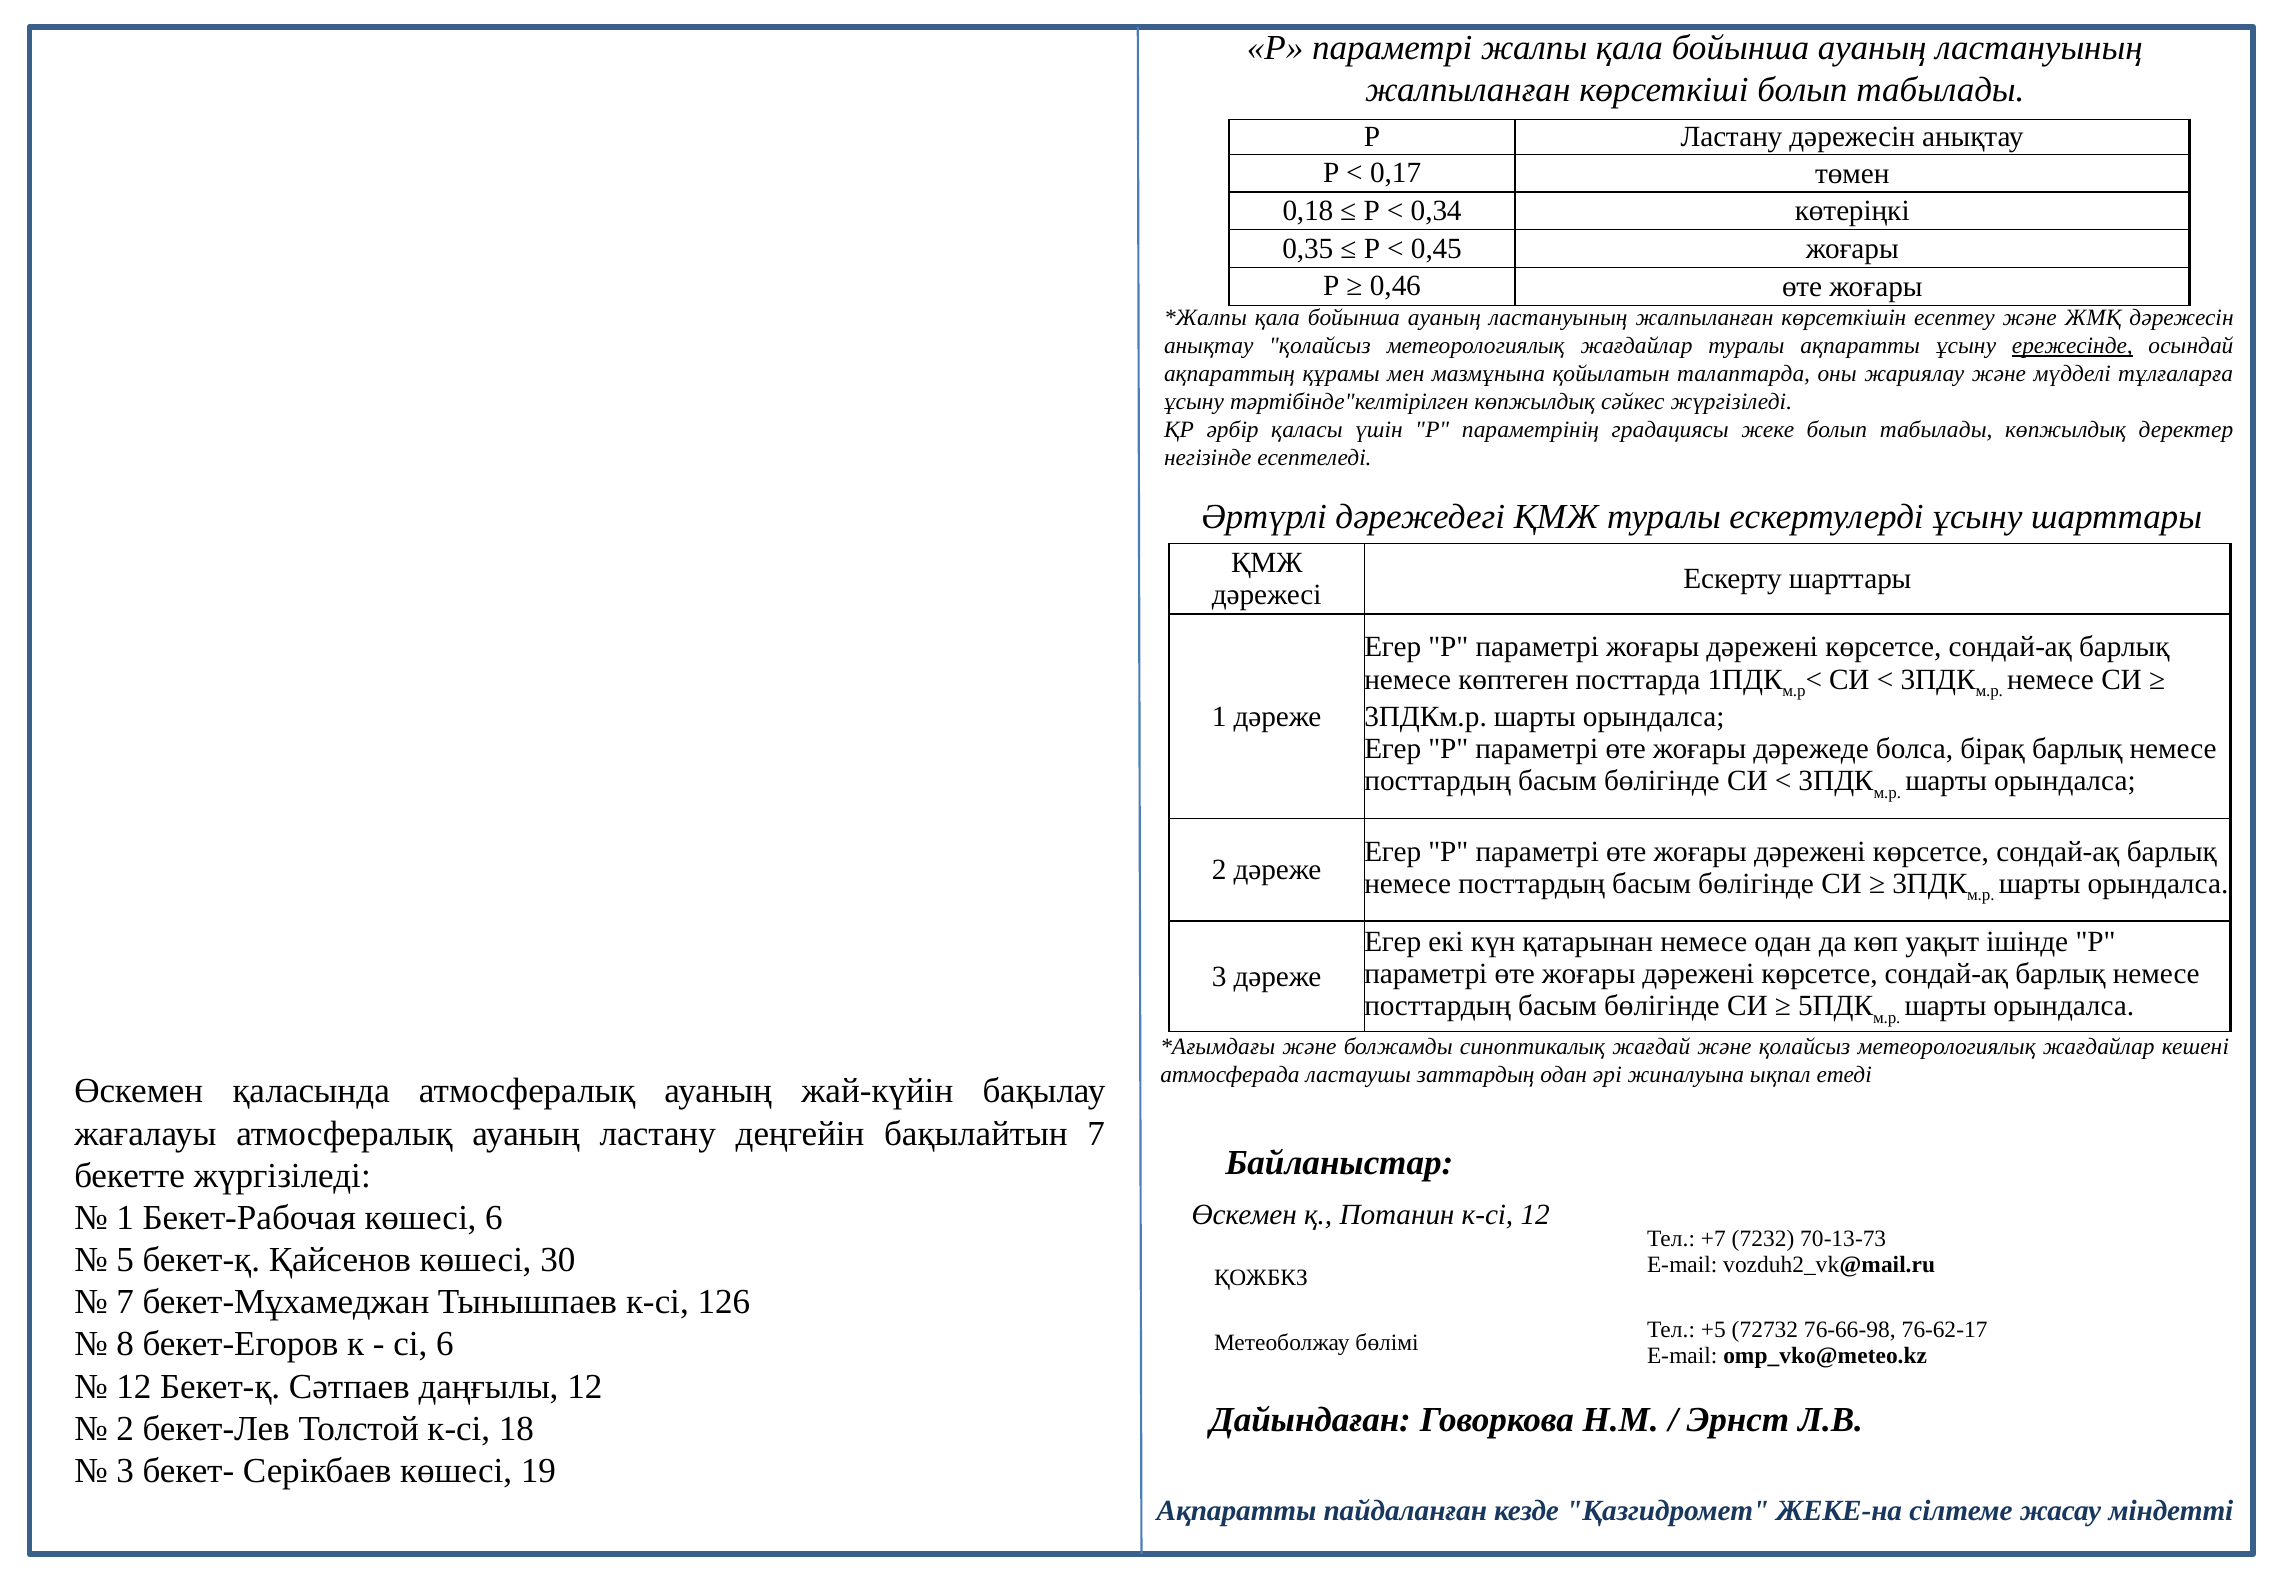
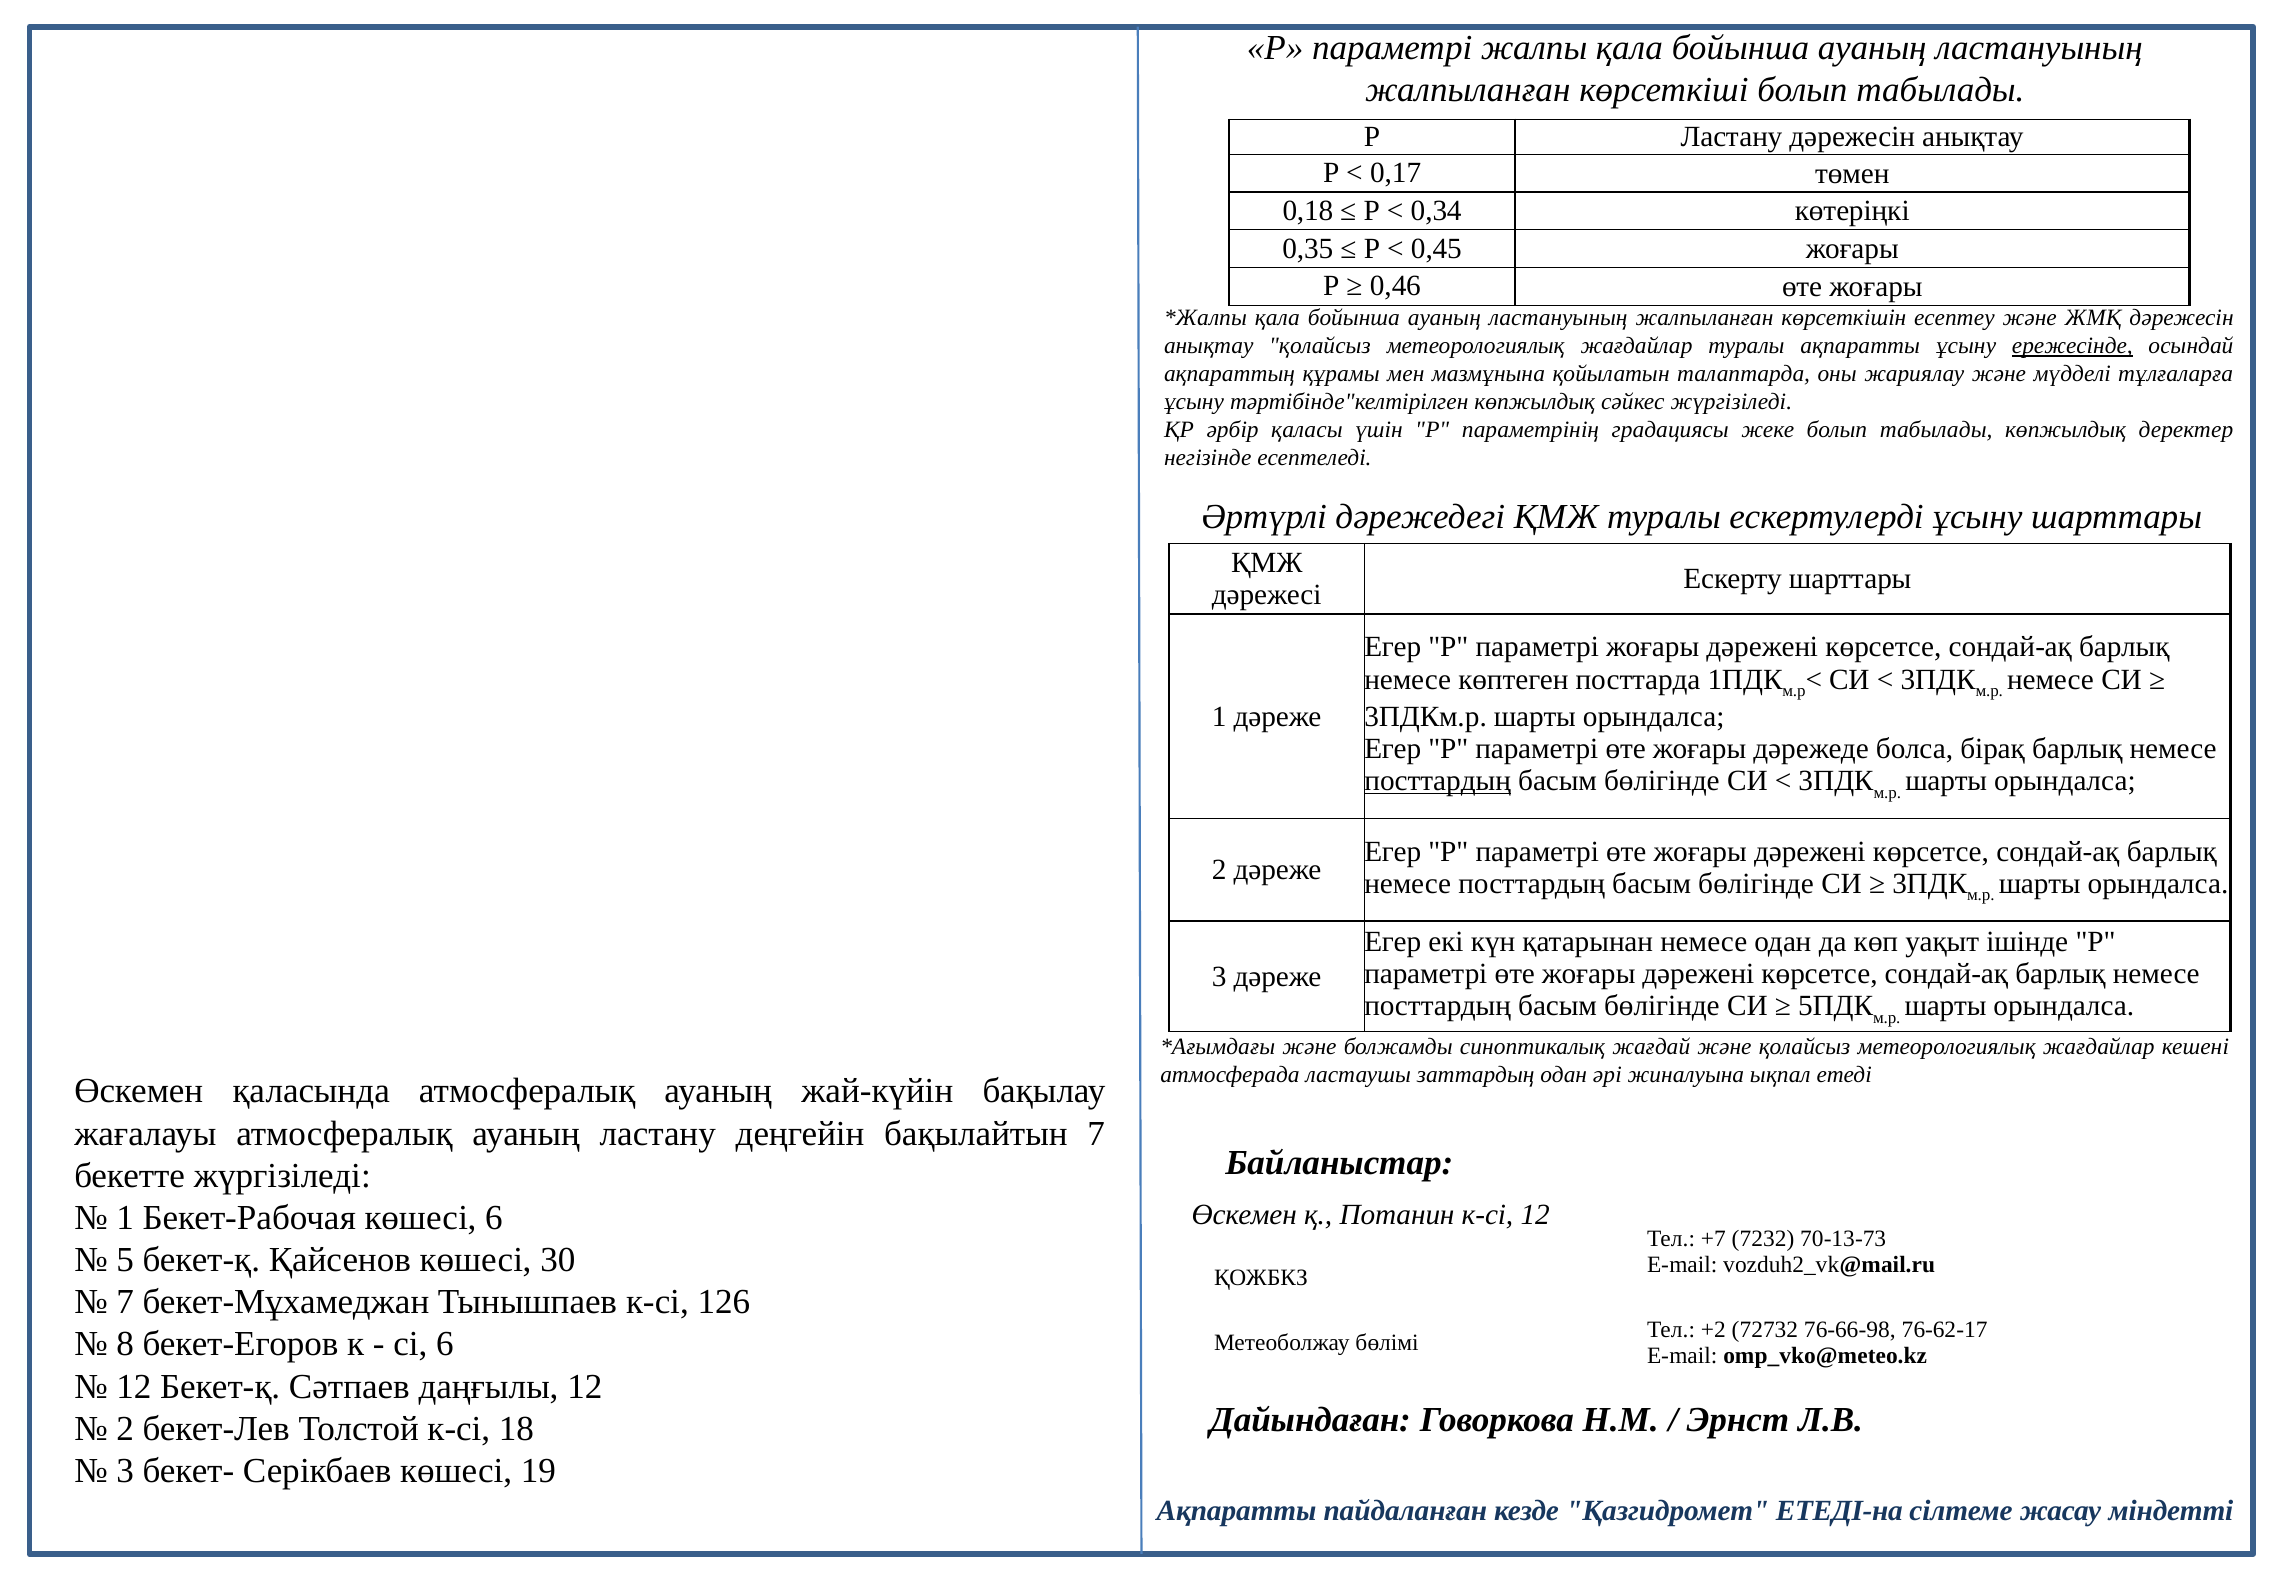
посттардың at (1438, 781) underline: none -> present
+5: +5 -> +2
ЖЕКЕ-на: ЖЕКЕ-на -> ЕТЕДІ-на
